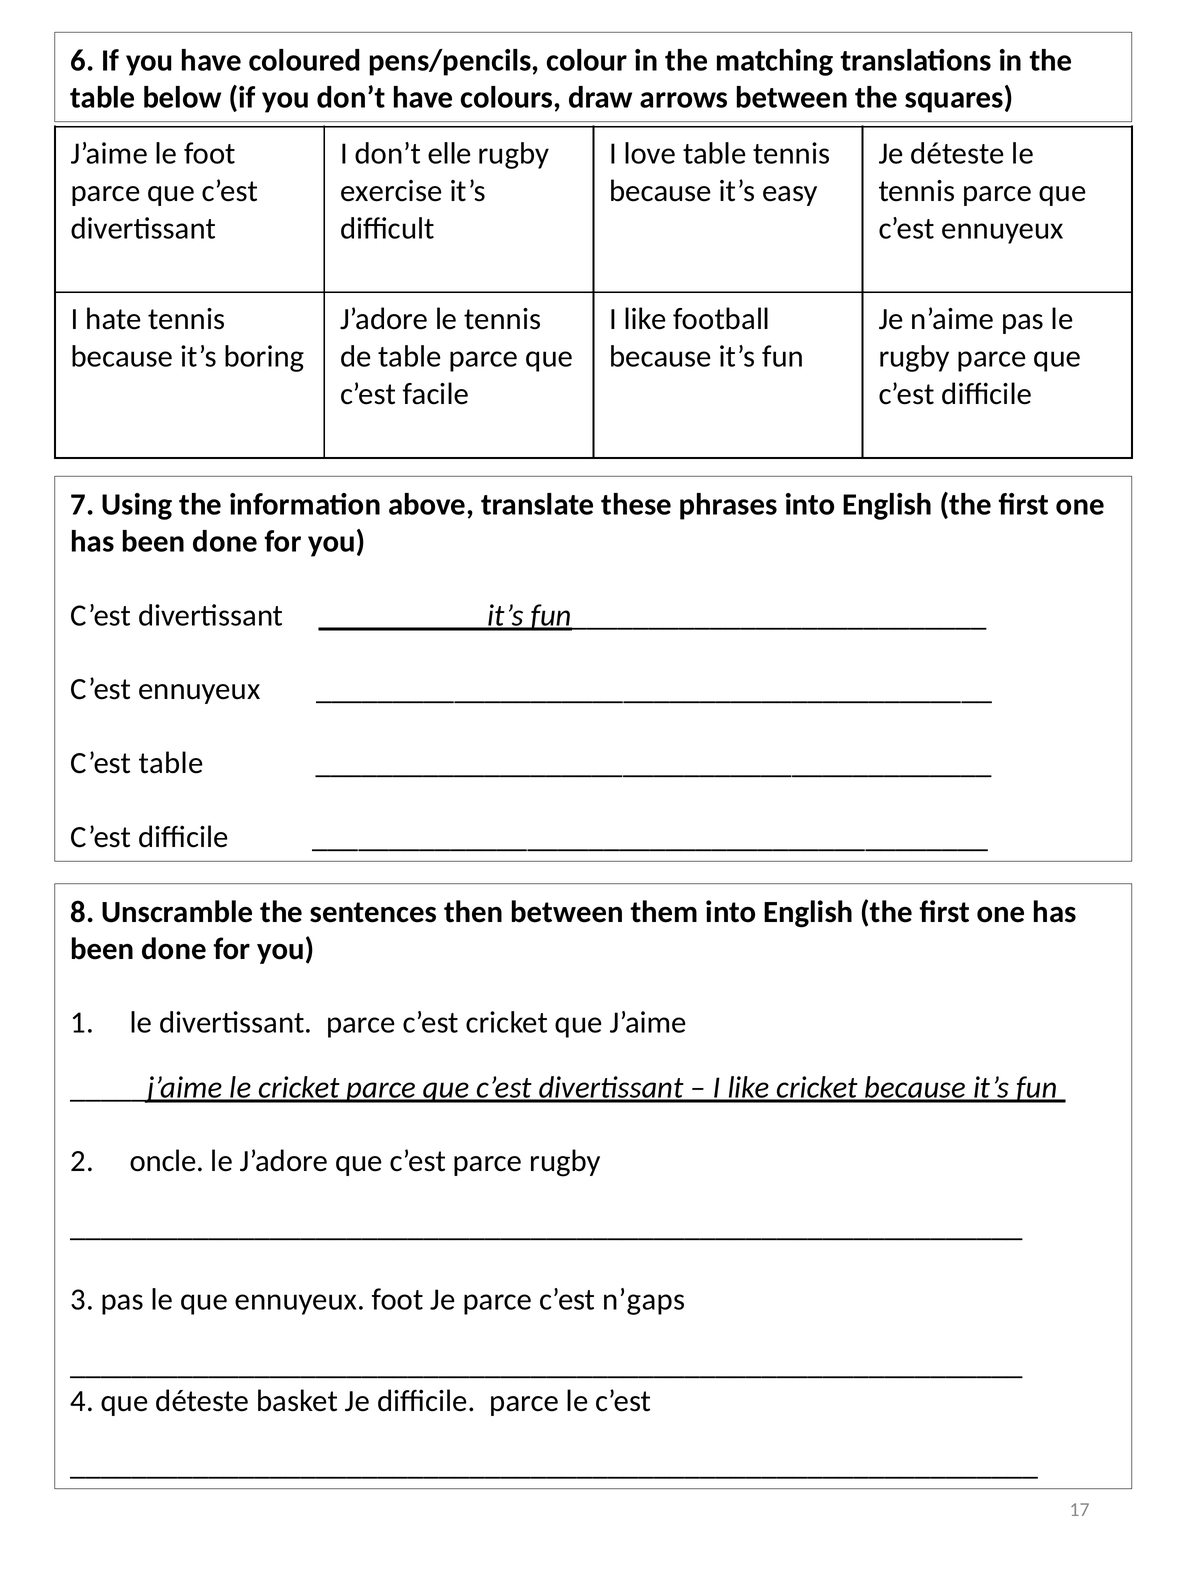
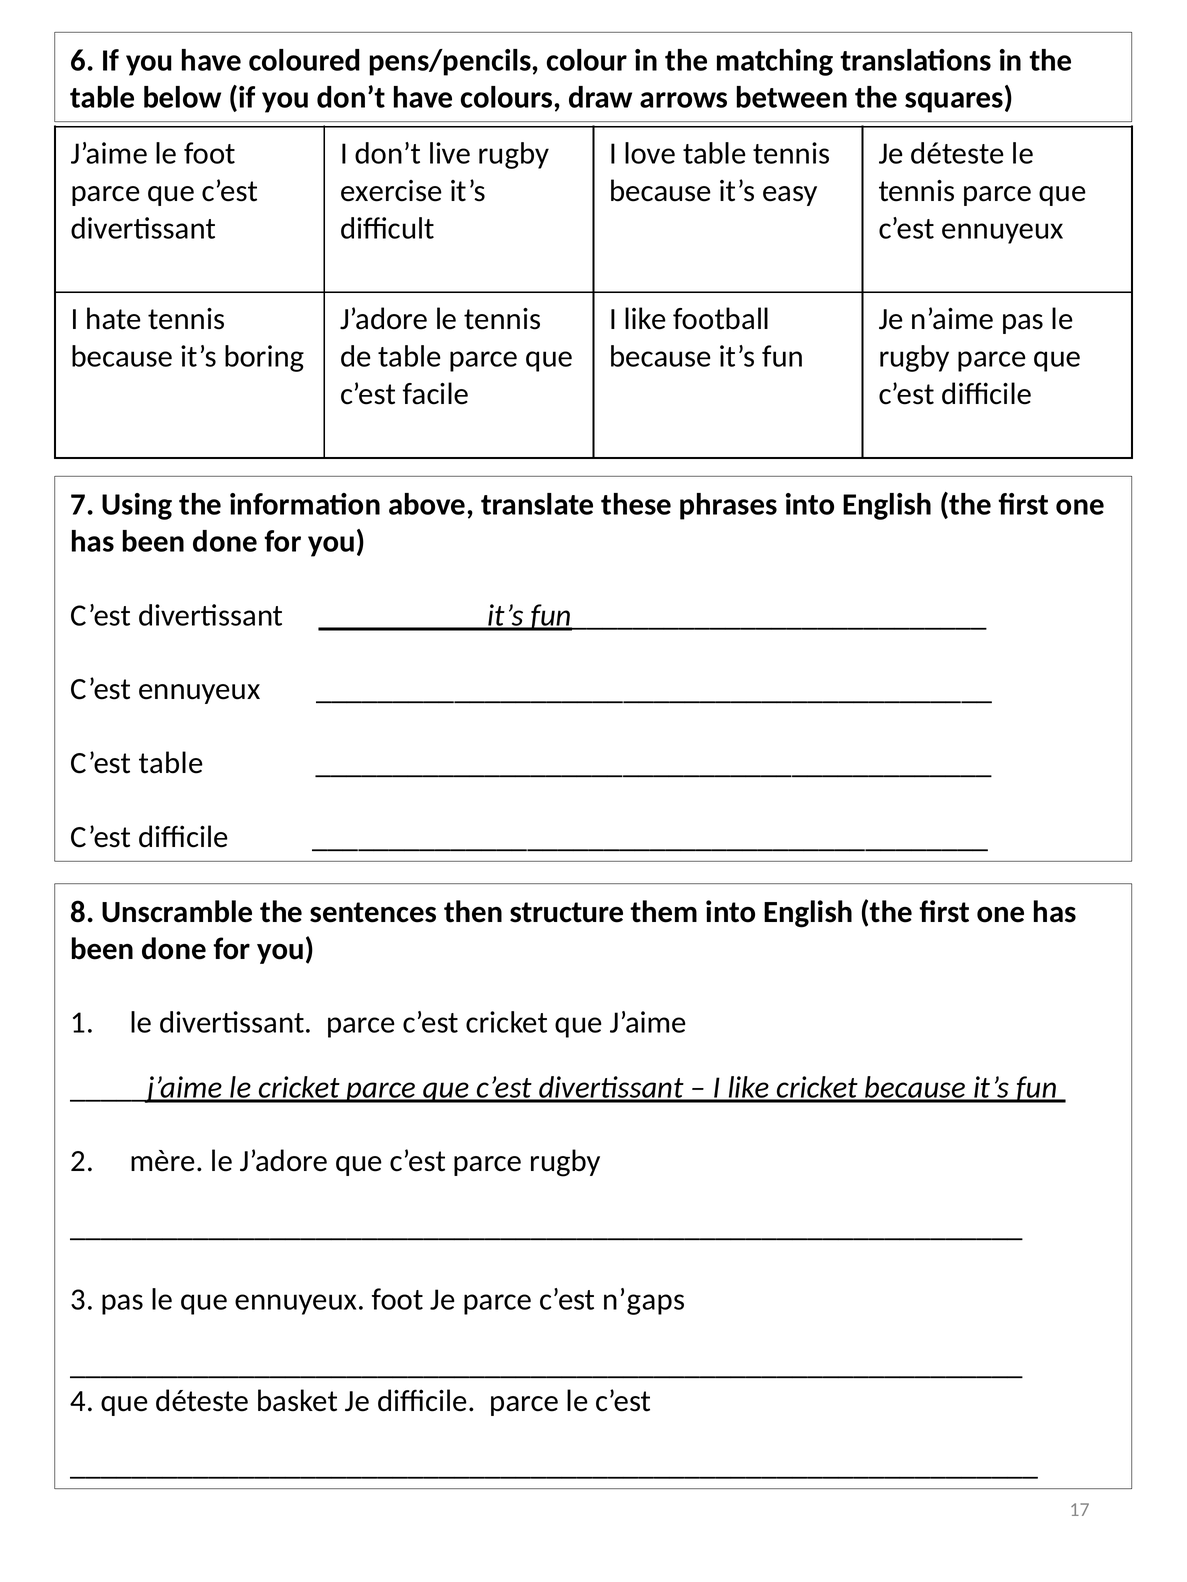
elle: elle -> live
then between: between -> structure
oncle: oncle -> mère
